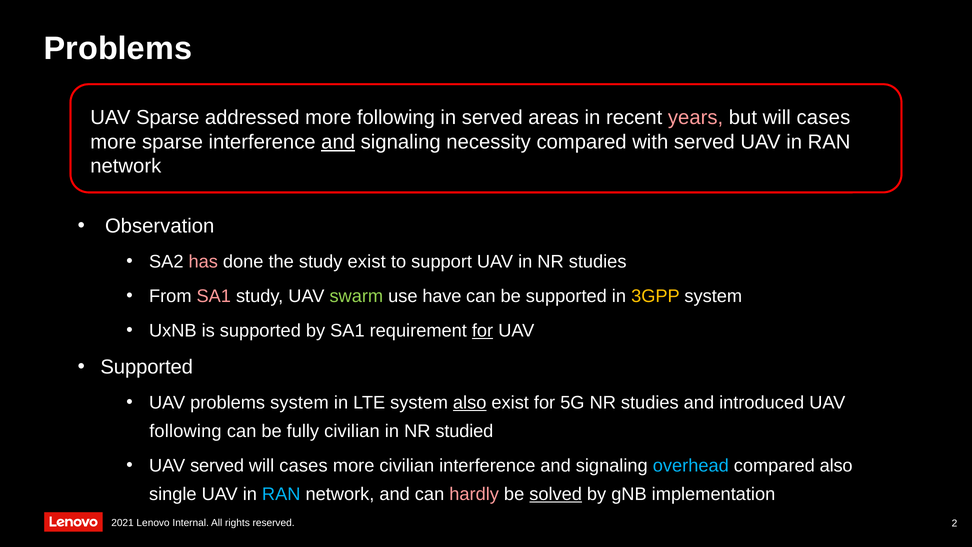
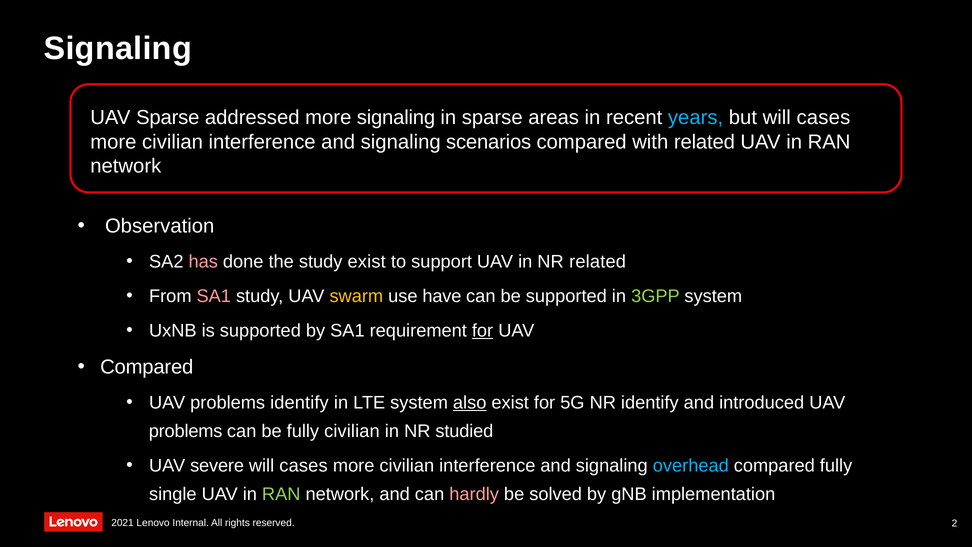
Problems at (118, 49): Problems -> Signaling
more following: following -> signaling
in served: served -> sparse
years colour: pink -> light blue
sparse at (173, 142): sparse -> civilian
and at (338, 142) underline: present -> none
necessity: necessity -> scenarios
with served: served -> related
in NR studies: studies -> related
swarm colour: light green -> yellow
3GPP colour: yellow -> light green
Supported at (147, 367): Supported -> Compared
problems system: system -> identify
5G NR studies: studies -> identify
following at (185, 431): following -> problems
UAV served: served -> severe
compared also: also -> fully
RAN at (281, 494) colour: light blue -> light green
solved underline: present -> none
